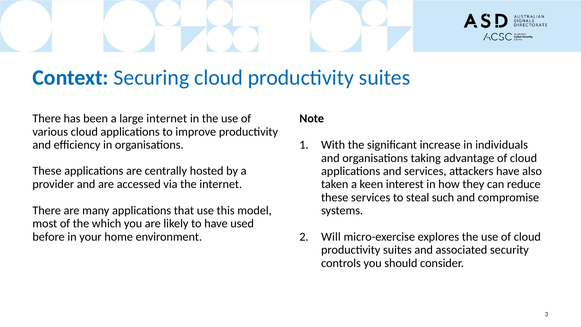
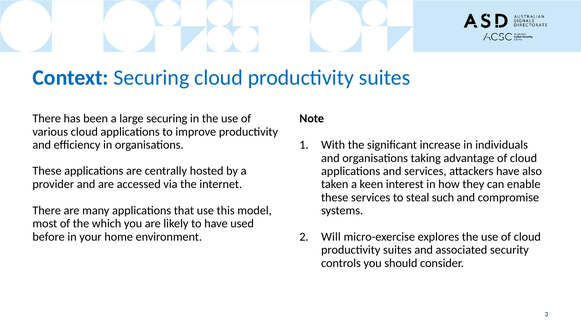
large internet: internet -> securing
reduce: reduce -> enable
